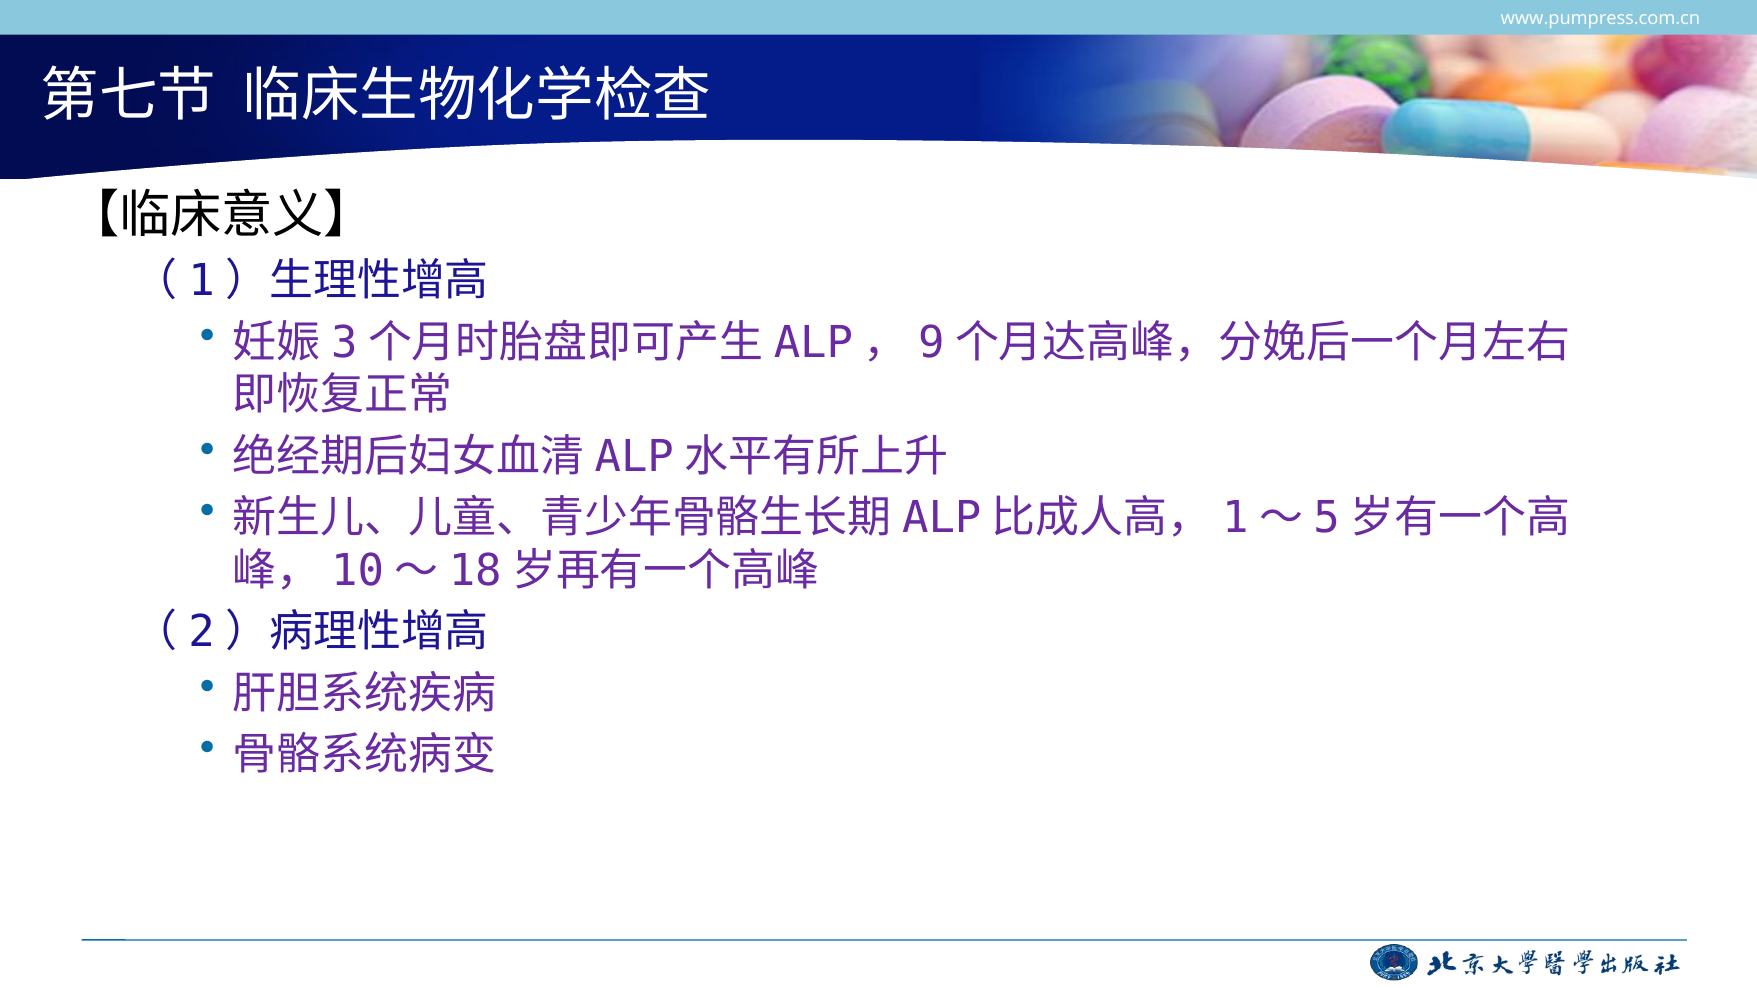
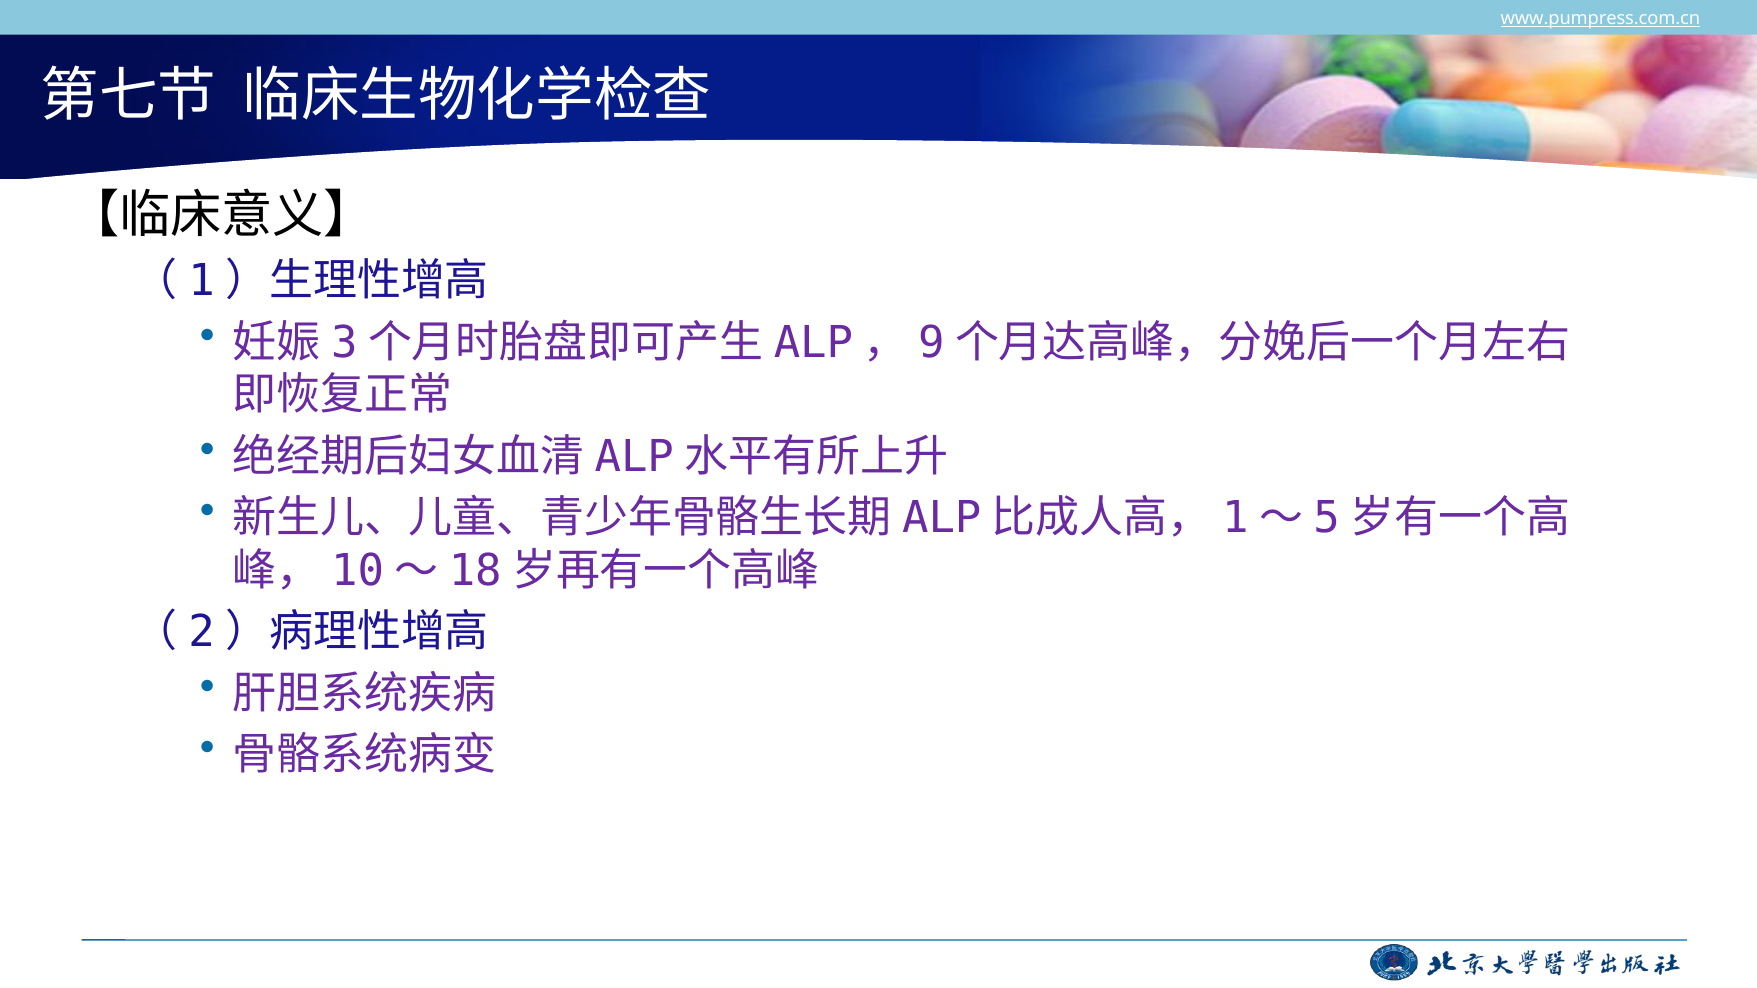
www.pumpress.com.cn underline: none -> present
